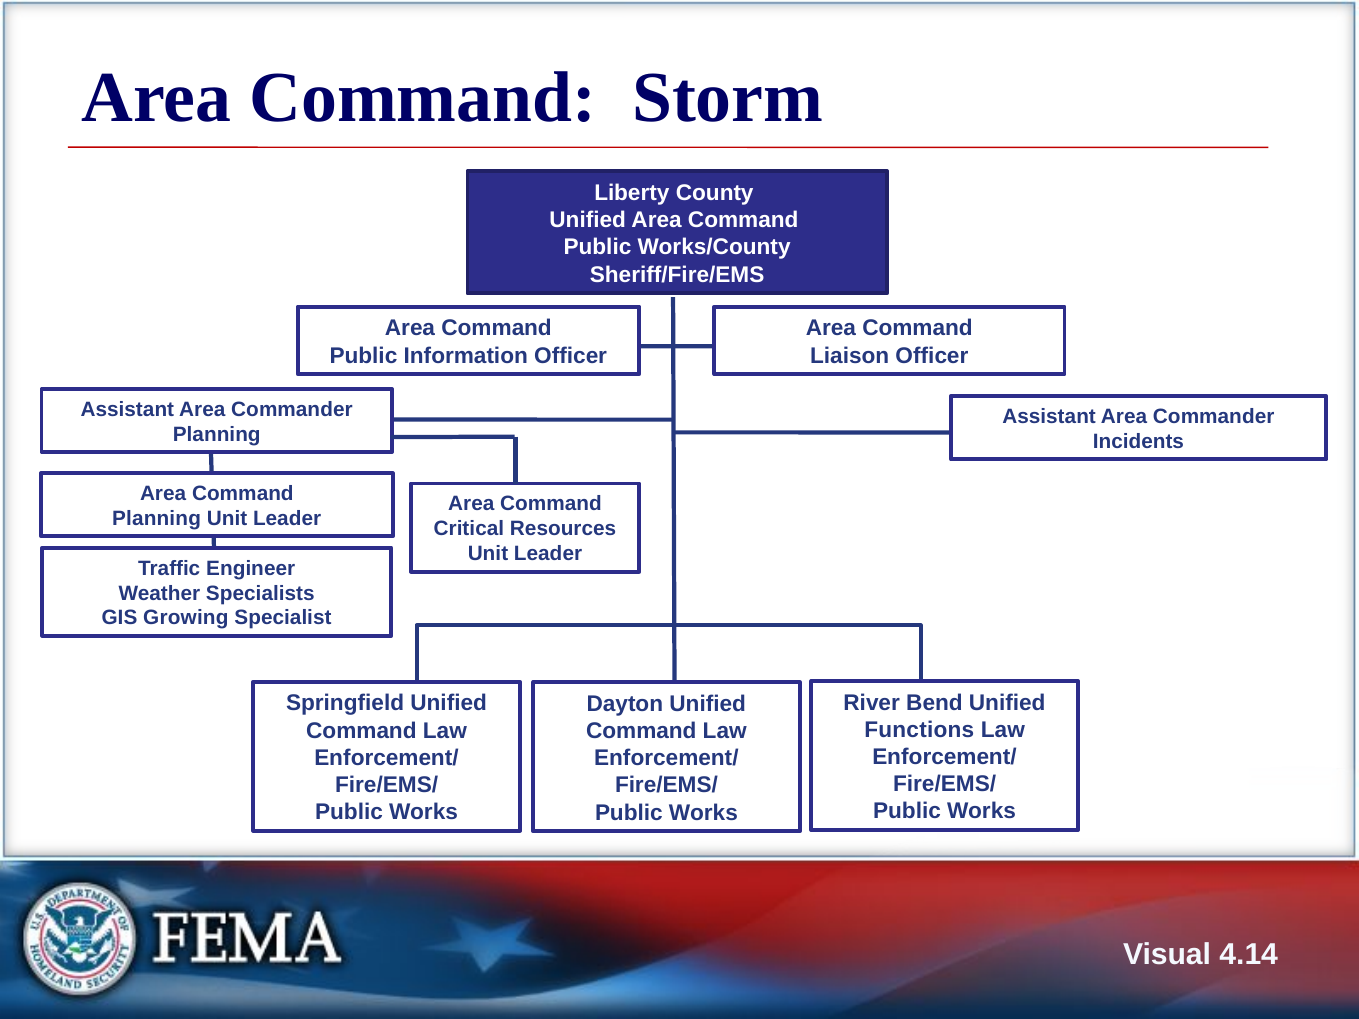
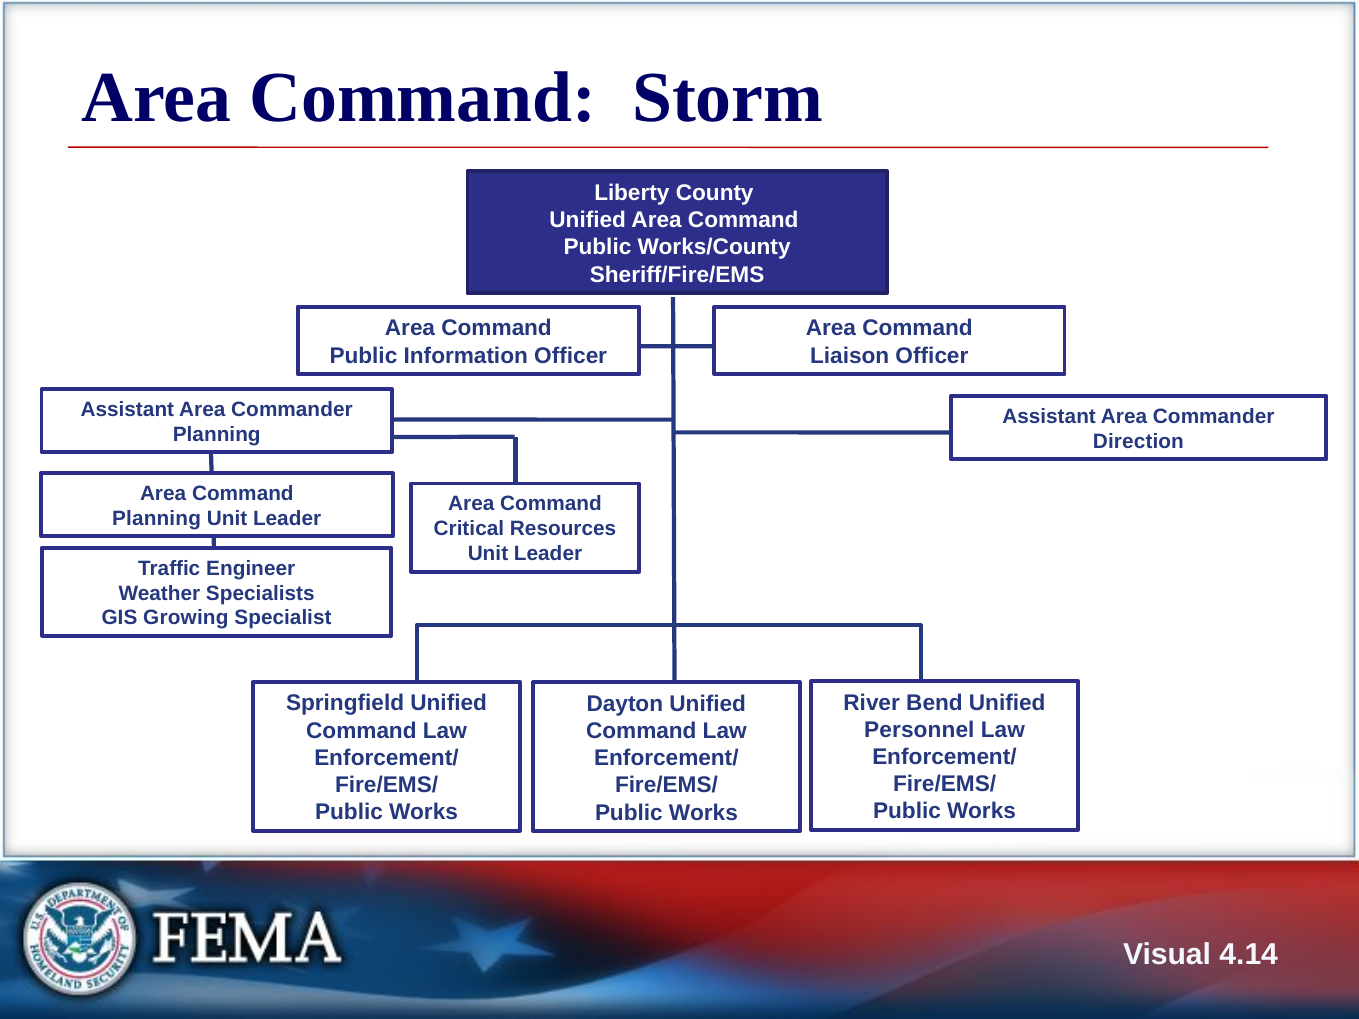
Incidents: Incidents -> Direction
Functions: Functions -> Personnel
